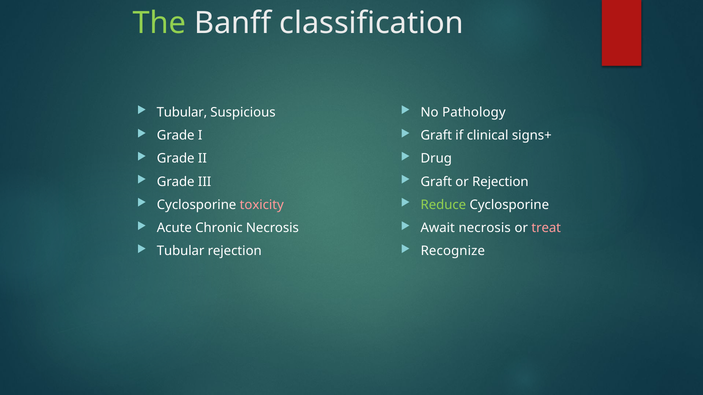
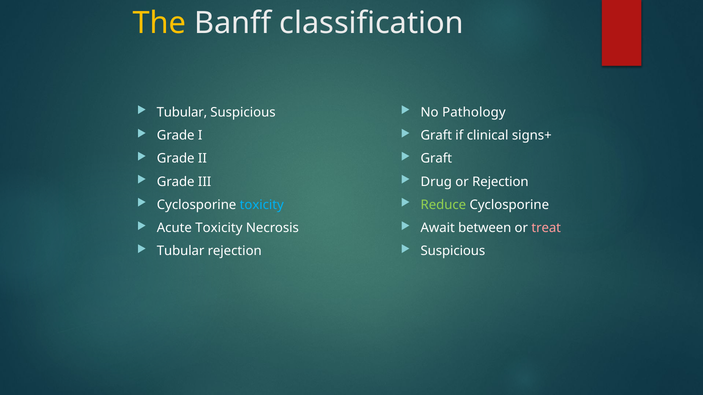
The colour: light green -> yellow
Drug at (436, 159): Drug -> Graft
Graft at (436, 182): Graft -> Drug
toxicity at (262, 205) colour: pink -> light blue
Acute Chronic: Chronic -> Toxicity
Await necrosis: necrosis -> between
Recognize at (453, 251): Recognize -> Suspicious
